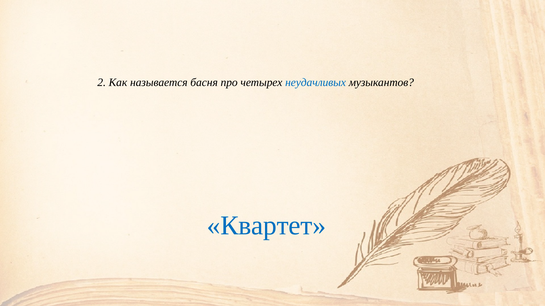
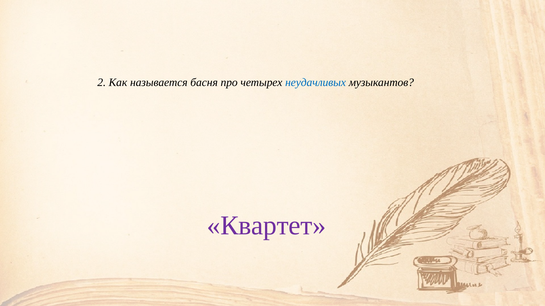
Квартет colour: blue -> purple
